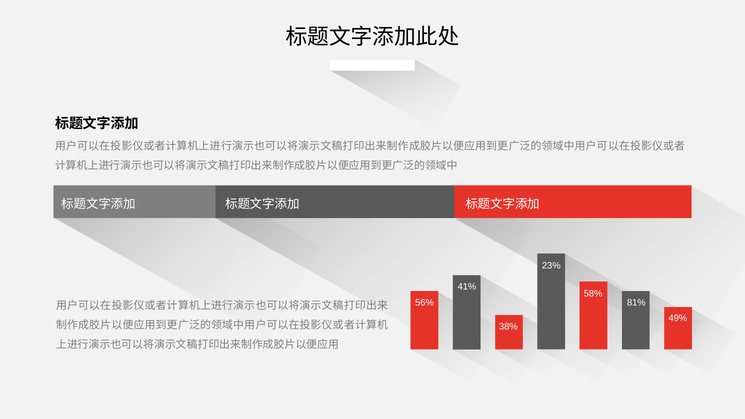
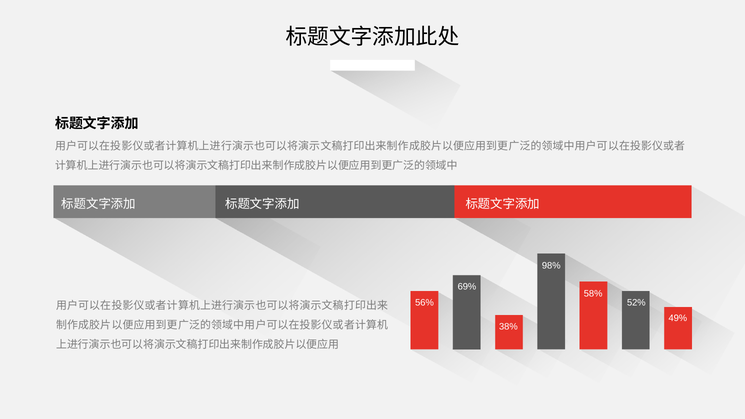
23%: 23% -> 98%
41%: 41% -> 69%
81%: 81% -> 52%
